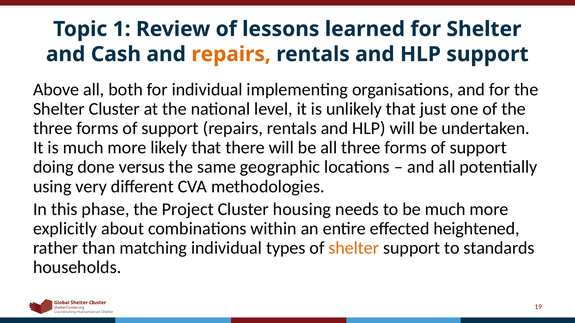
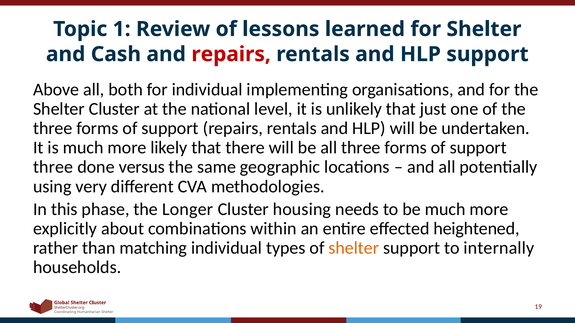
repairs at (231, 54) colour: orange -> red
doing at (53, 167): doing -> three
Project: Project -> Longer
standards: standards -> internally
